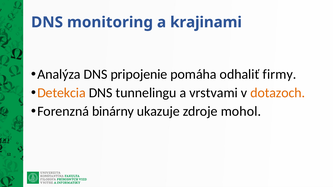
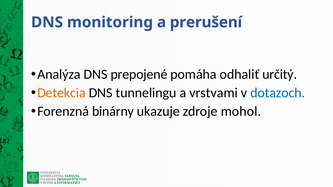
krajinami: krajinami -> prerušení
pripojenie: pripojenie -> prepojené
firmy: firmy -> určitý
dotazoch colour: orange -> blue
